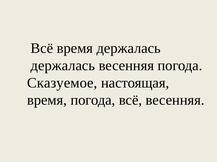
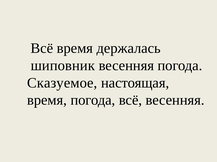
держалась at (63, 66): держалась -> шиповник
